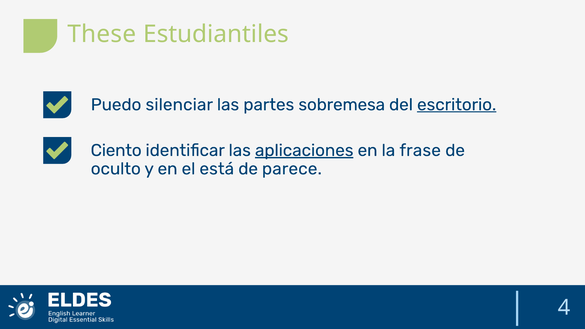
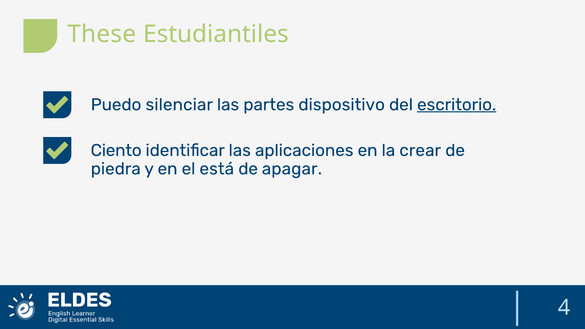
sobremesa: sobremesa -> dispositivo
aplicaciones underline: present -> none
frase: frase -> crear
oculto: oculto -> piedra
parece: parece -> apagar
